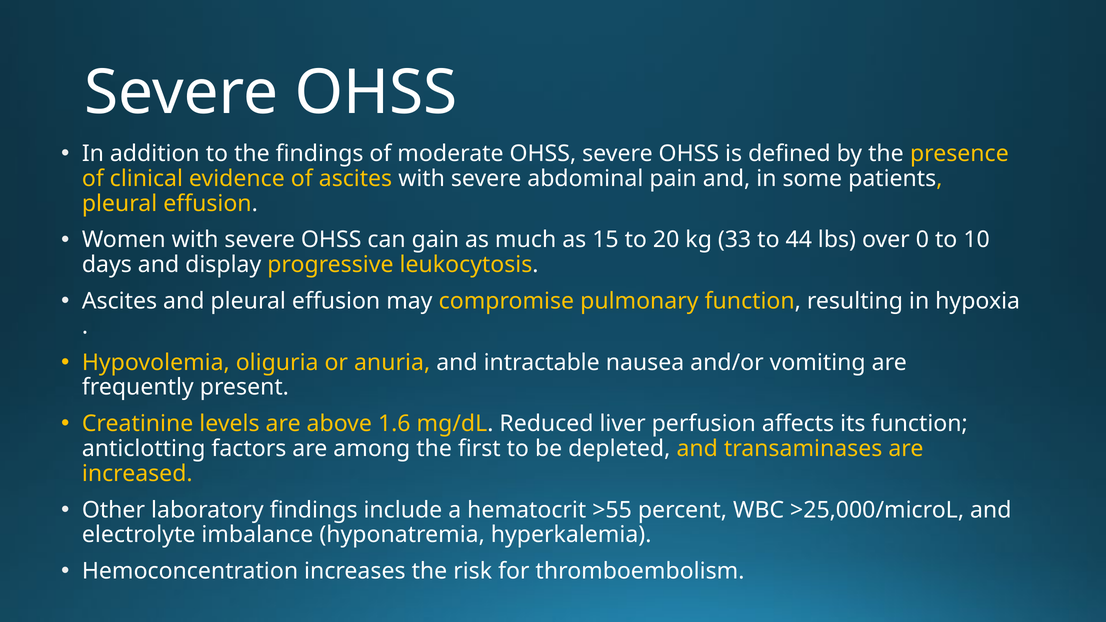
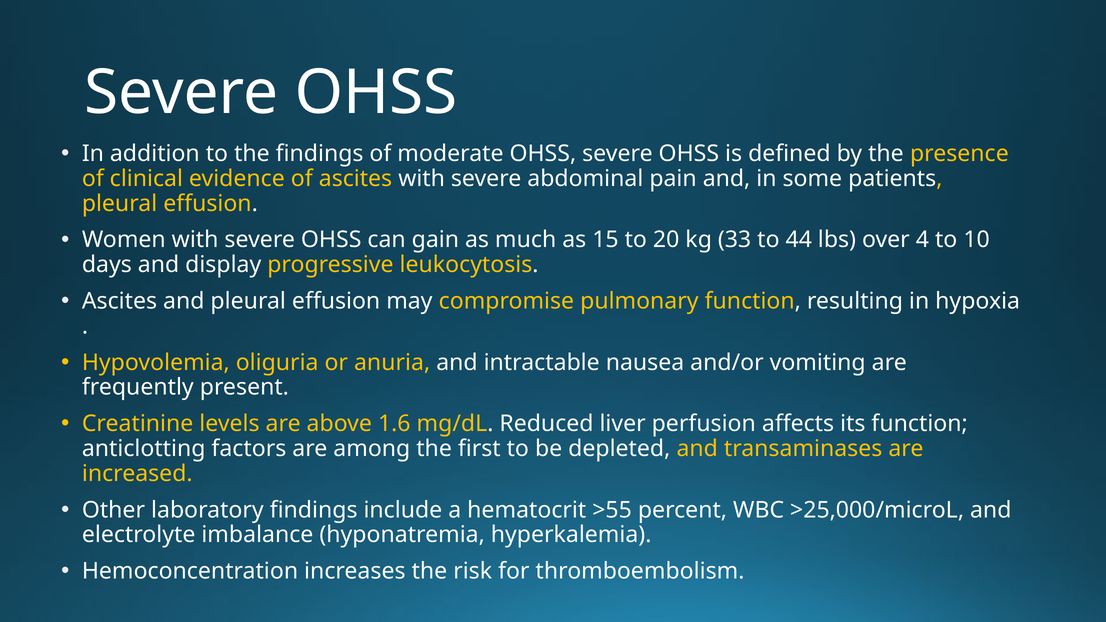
0: 0 -> 4
